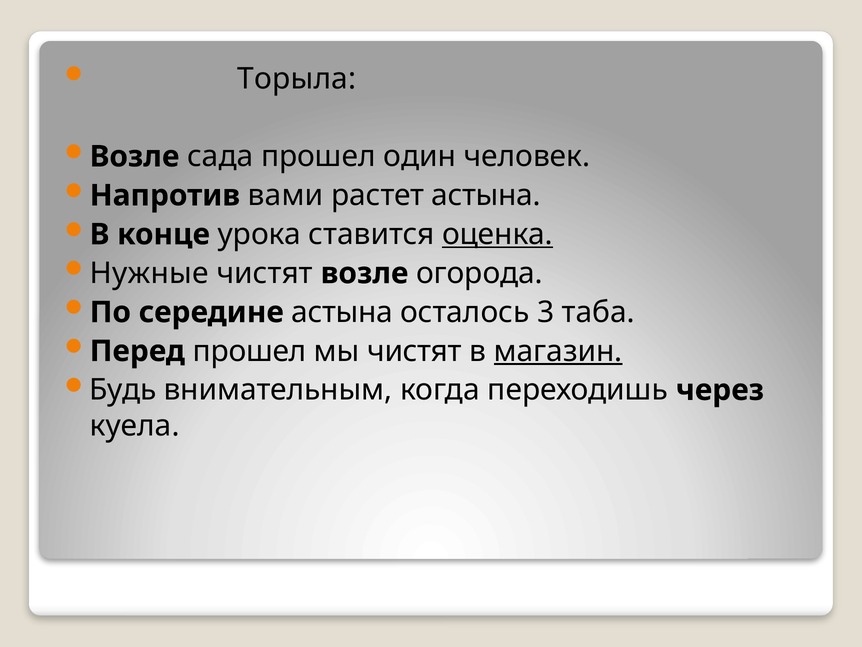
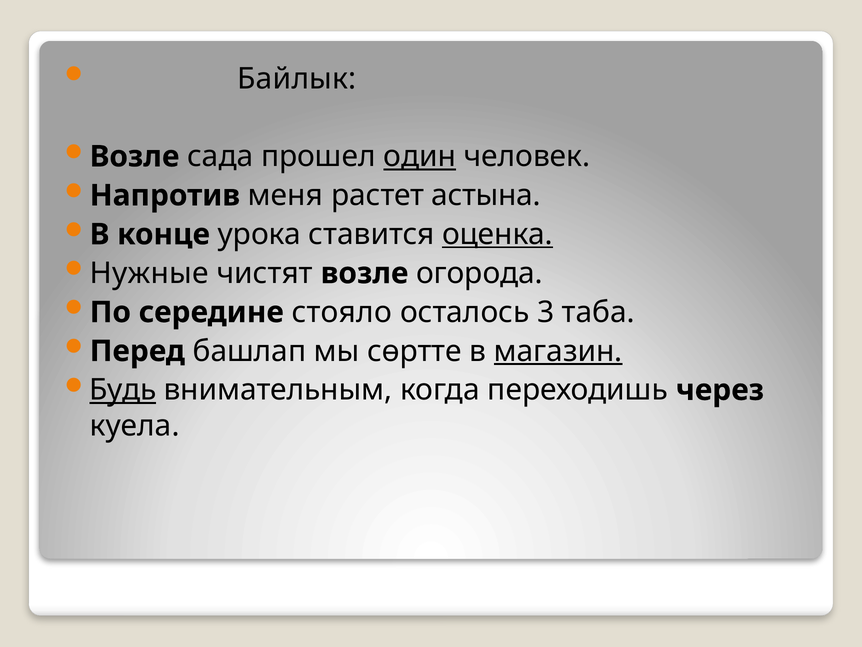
Торыла: Торыла -> Байлык
один underline: none -> present
вами: вами -> меня
середине астына: астына -> стояло
Перед прошел: прошел -> башлап
мы чистят: чистят -> сөртте
Будь underline: none -> present
